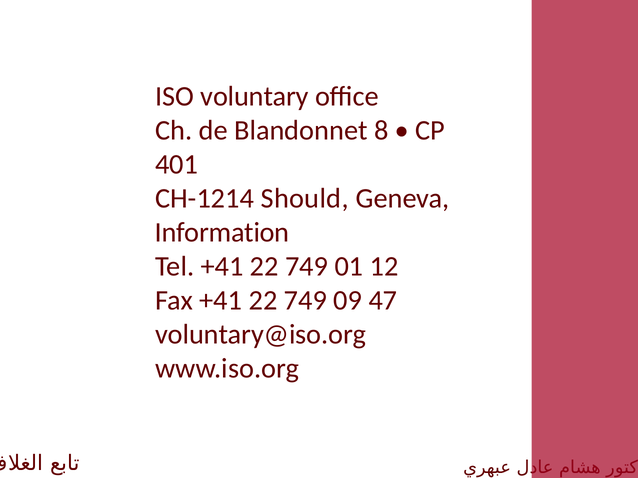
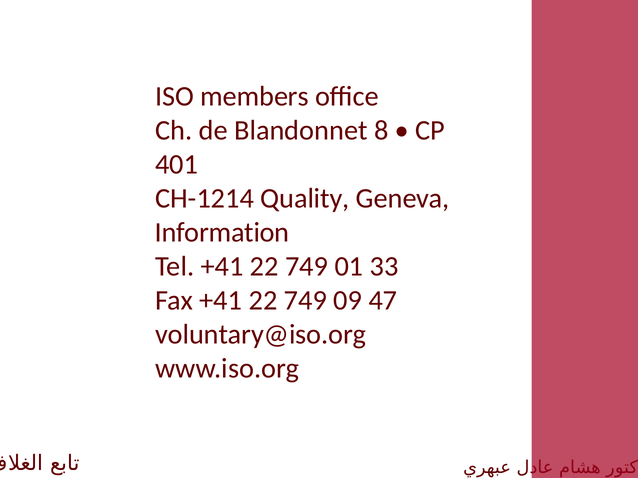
voluntary: voluntary -> members
Should: Should -> Quality
12: 12 -> 33
